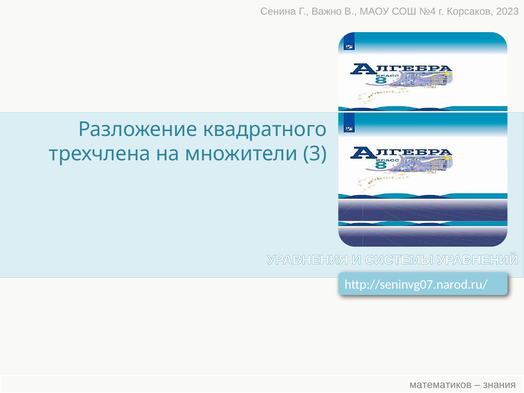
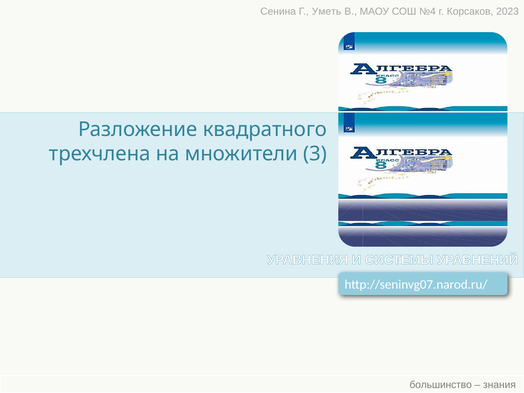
Важно: Важно -> Уметь
математиков: математиков -> большинство
